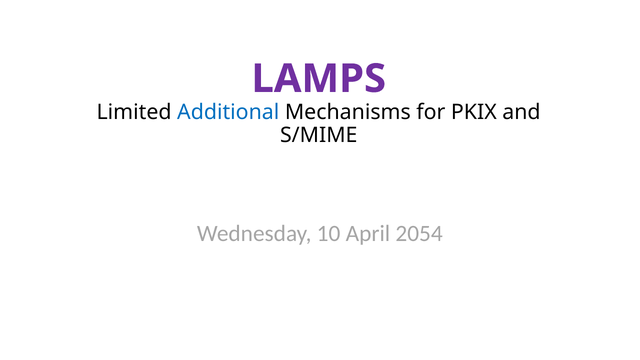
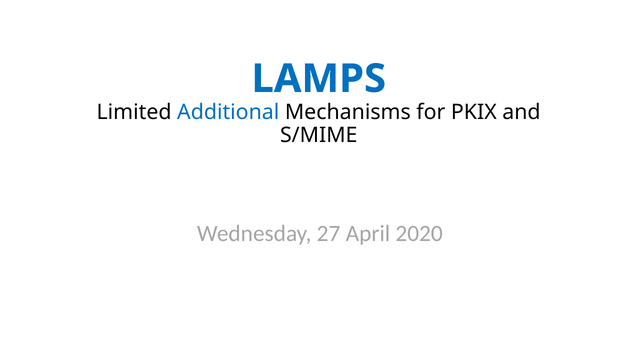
LAMPS colour: purple -> blue
10: 10 -> 27
2054: 2054 -> 2020
